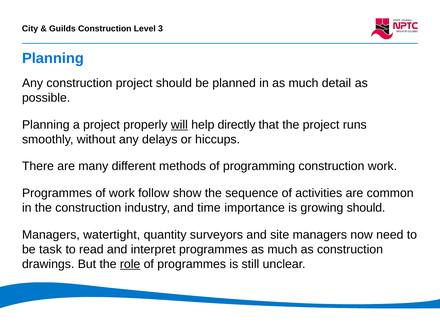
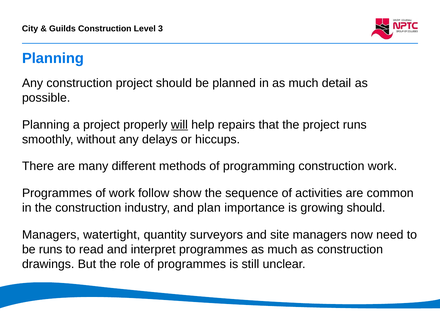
directly: directly -> repairs
time: time -> plan
be task: task -> runs
role underline: present -> none
